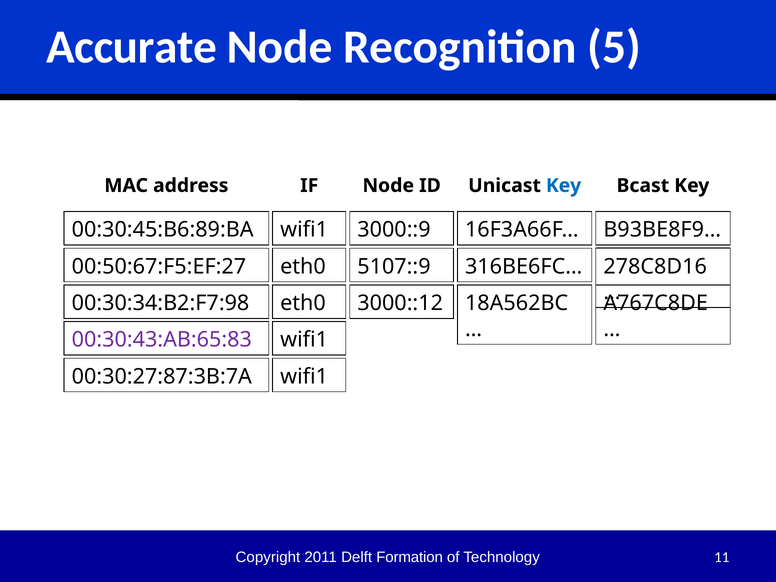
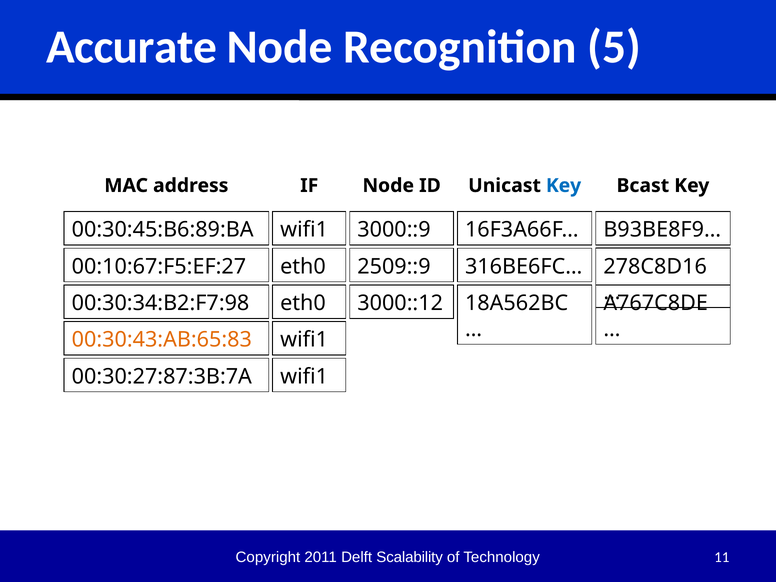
00:50:67:F5:EF:27: 00:50:67:F5:EF:27 -> 00:10:67:F5:EF:27
5107::9: 5107::9 -> 2509::9
00:30:43:AB:65:83 colour: purple -> orange
Formation: Formation -> Scalability
